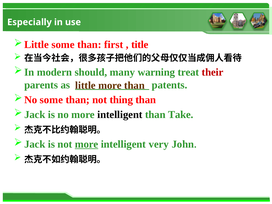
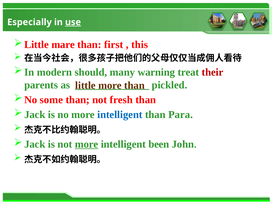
use underline: none -> present
some at (63, 45): some -> mare
title: title -> this
patents: patents -> pickled
thing: thing -> fresh
intelligent at (120, 115) colour: black -> blue
Take: Take -> Para
very: very -> been
